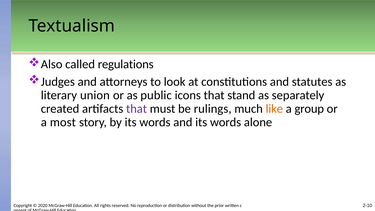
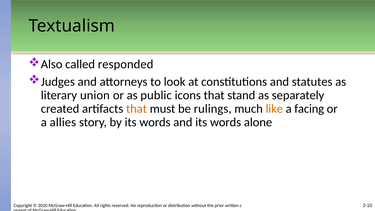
regulations: regulations -> responded
that at (137, 109) colour: purple -> orange
group: group -> facing
most: most -> allies
